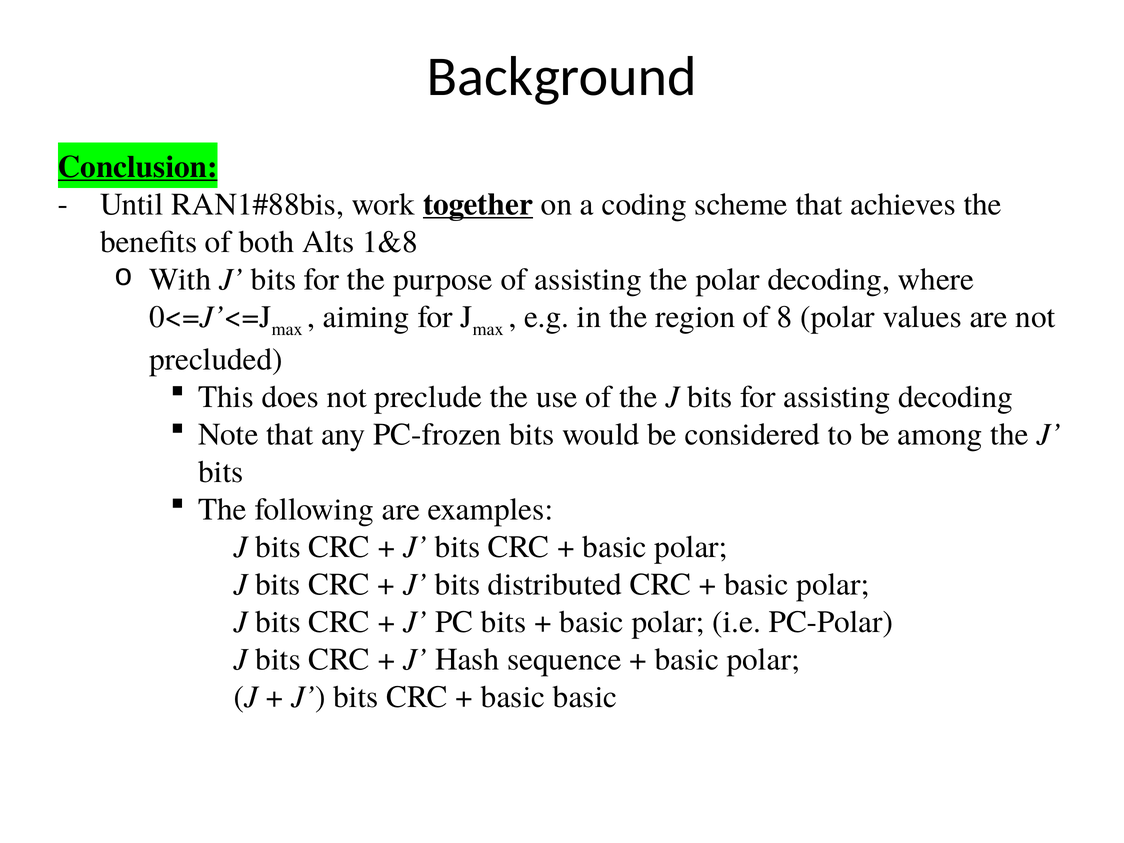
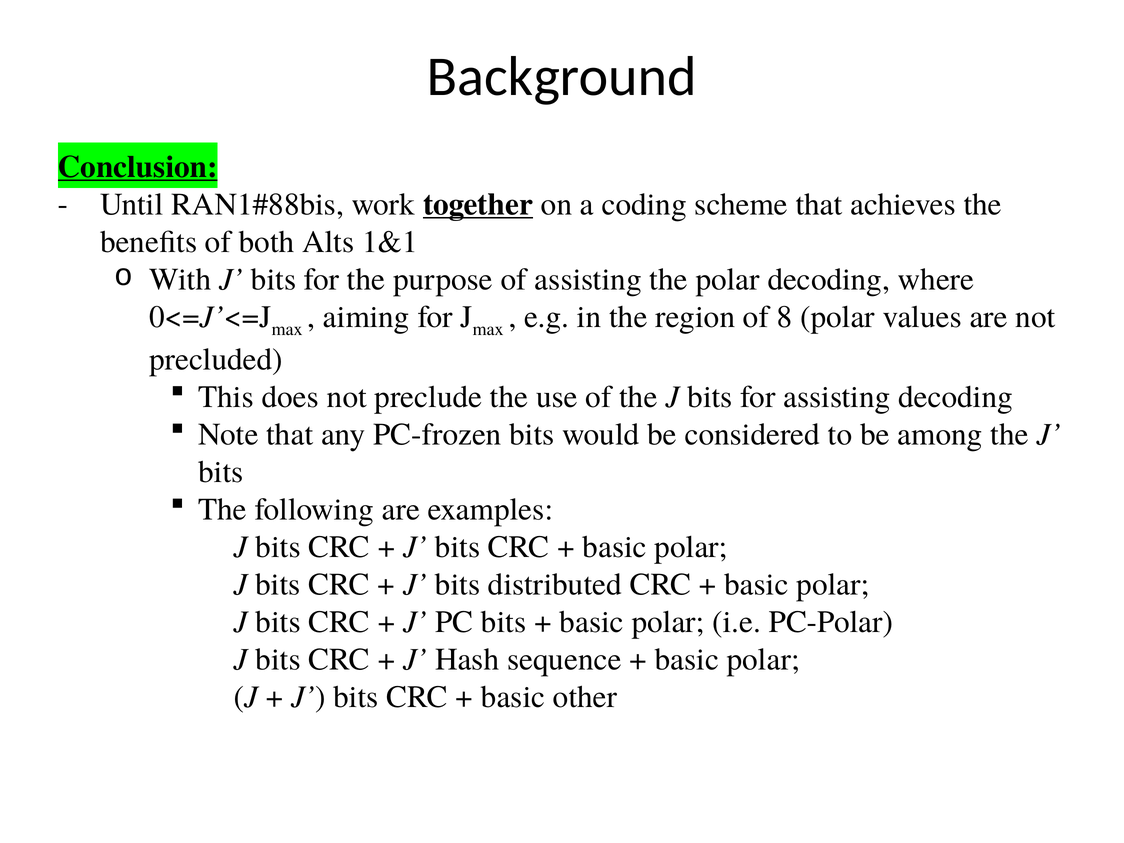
1&8: 1&8 -> 1&1
basic basic: basic -> other
